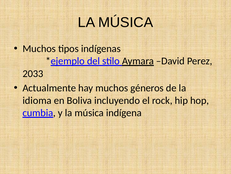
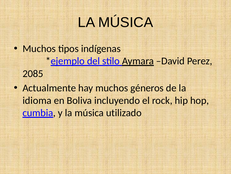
2033: 2033 -> 2085
indígena: indígena -> utilizado
